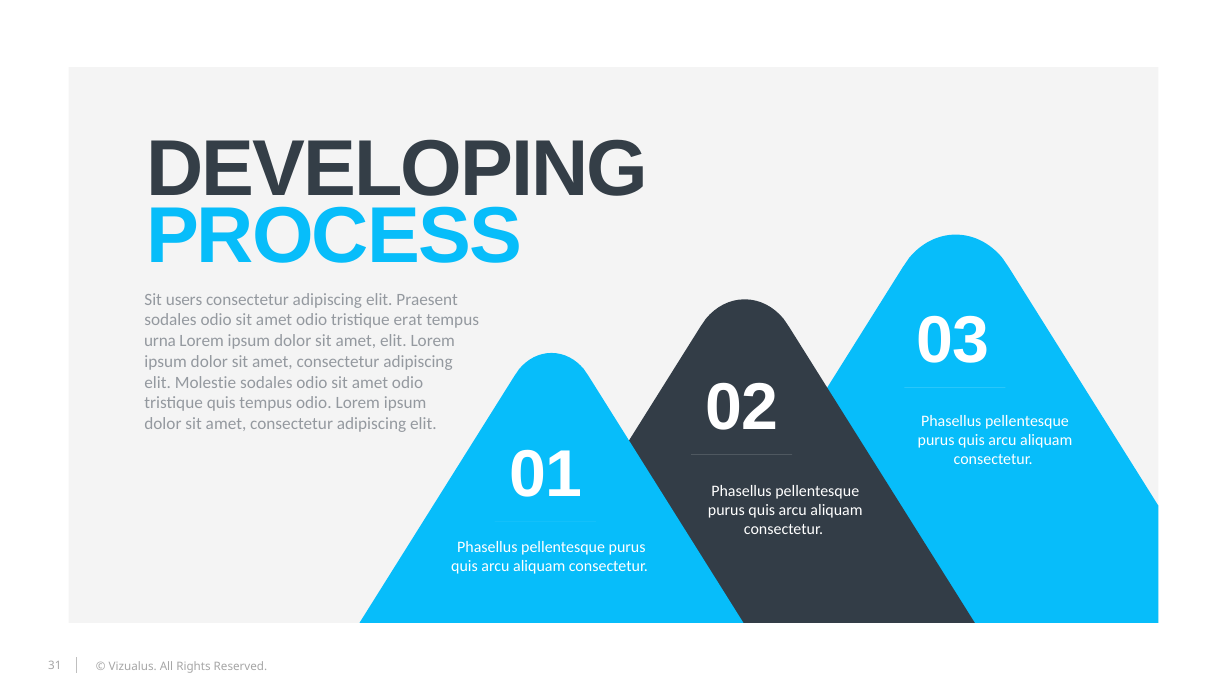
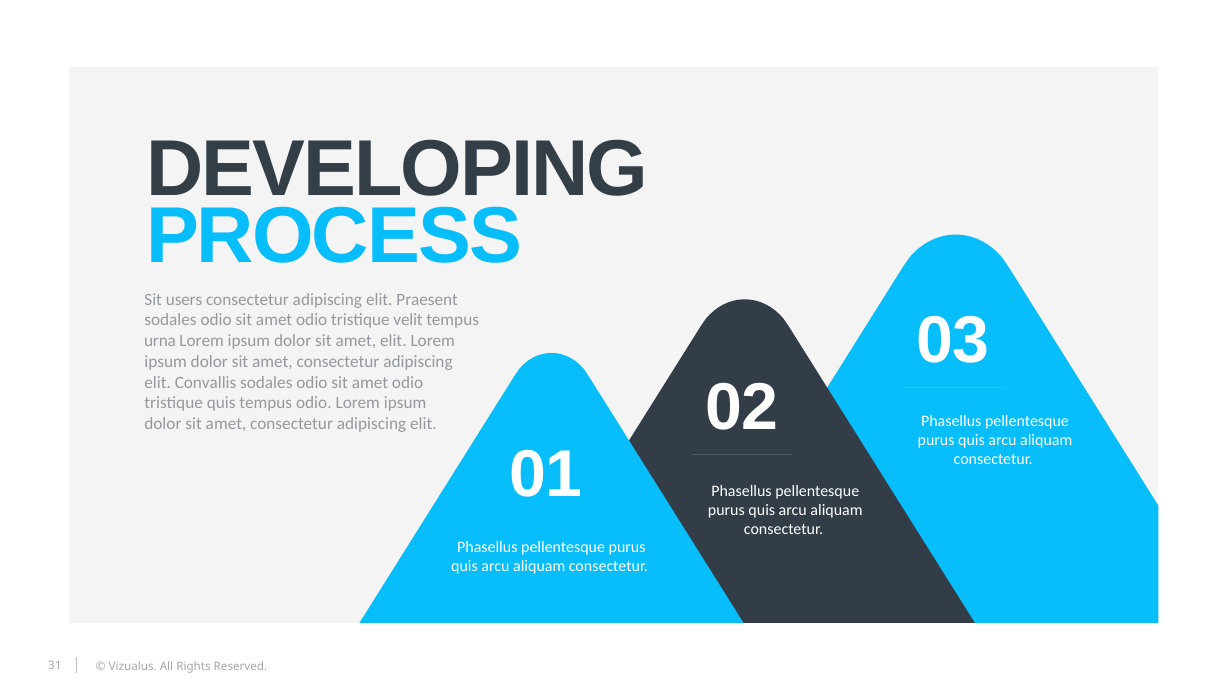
erat: erat -> velit
Molestie: Molestie -> Convallis
